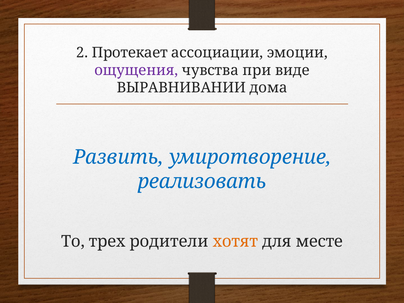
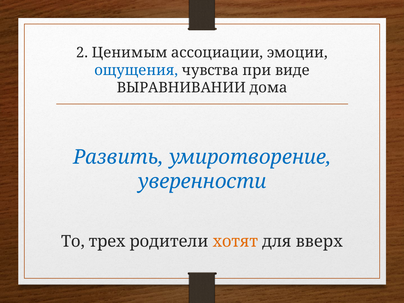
Протекает: Протекает -> Ценимым
ощущения colour: purple -> blue
реализовать: реализовать -> уверенности
месте: месте -> вверх
